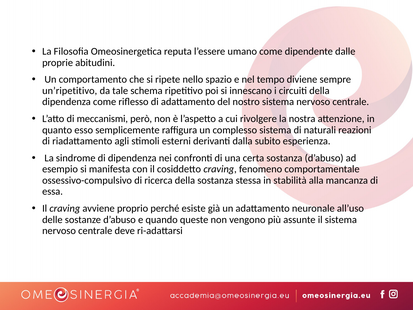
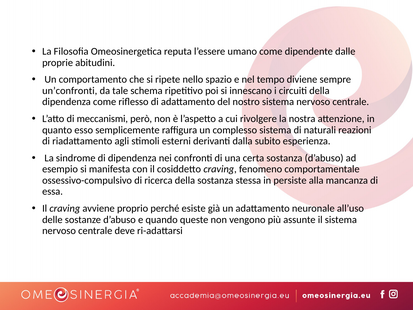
un’ripetitivo: un’ripetitivo -> un’confronti
stabilità: stabilità -> persiste
